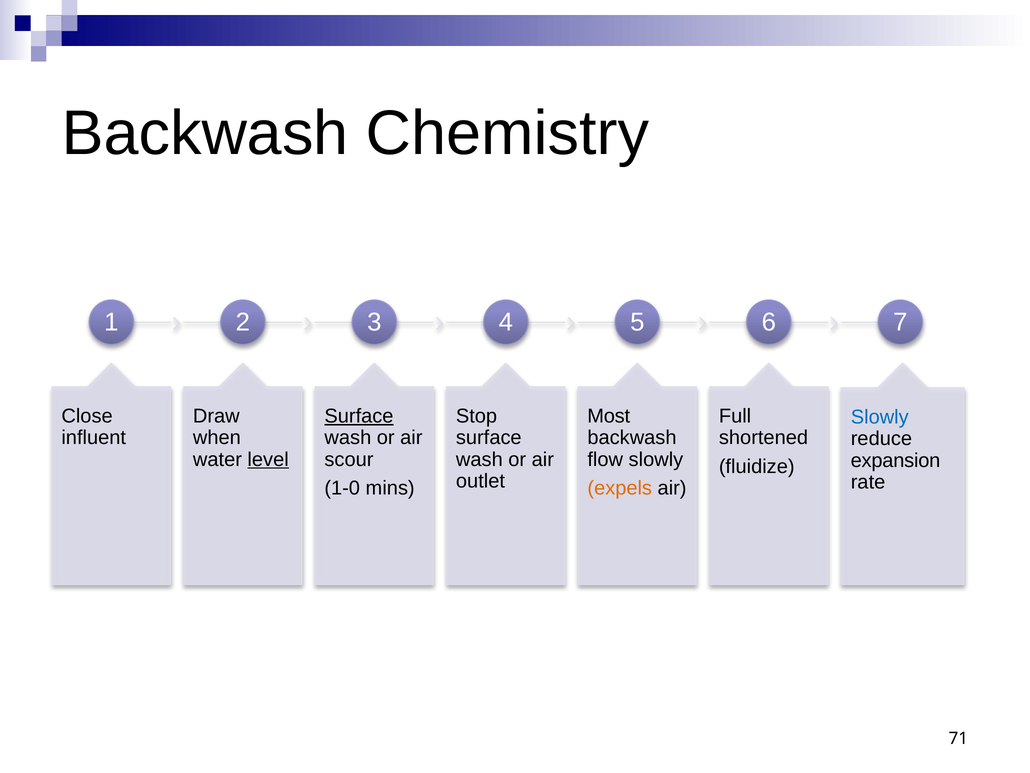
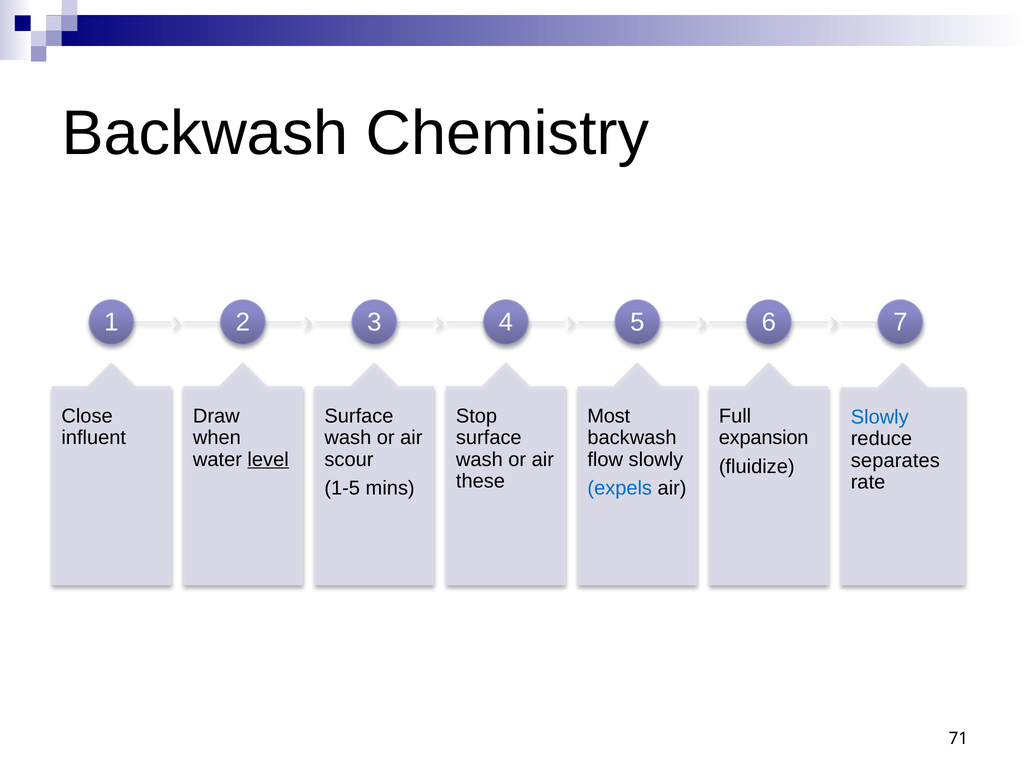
Surface at (359, 416) underline: present -> none
shortened: shortened -> expansion
expansion: expansion -> separates
outlet: outlet -> these
1-0: 1-0 -> 1-5
expels colour: orange -> blue
